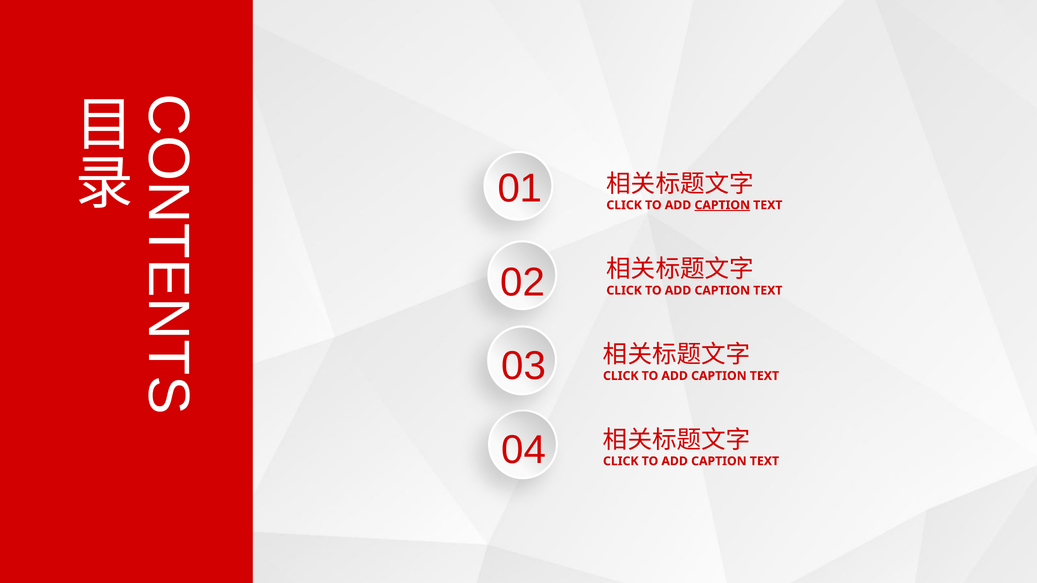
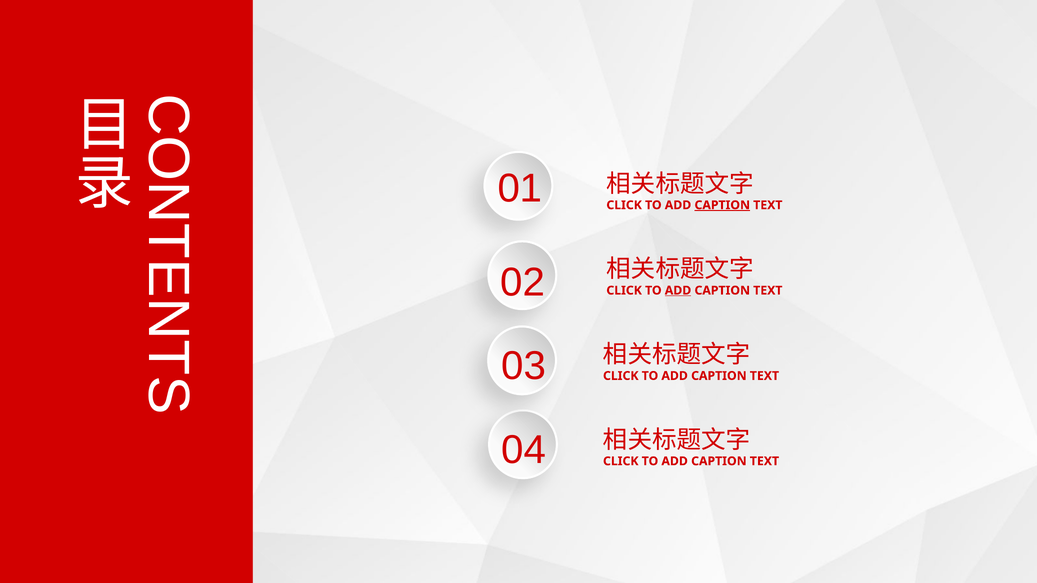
ADD at (678, 291) underline: none -> present
